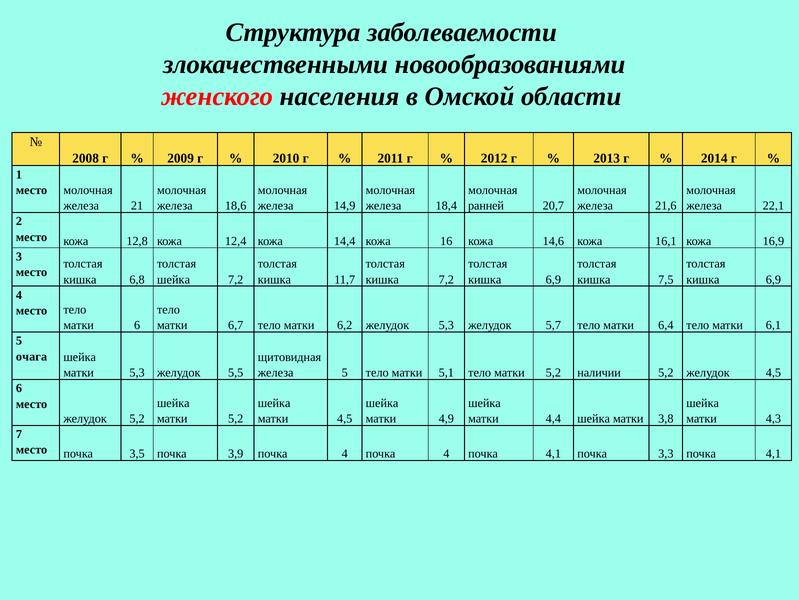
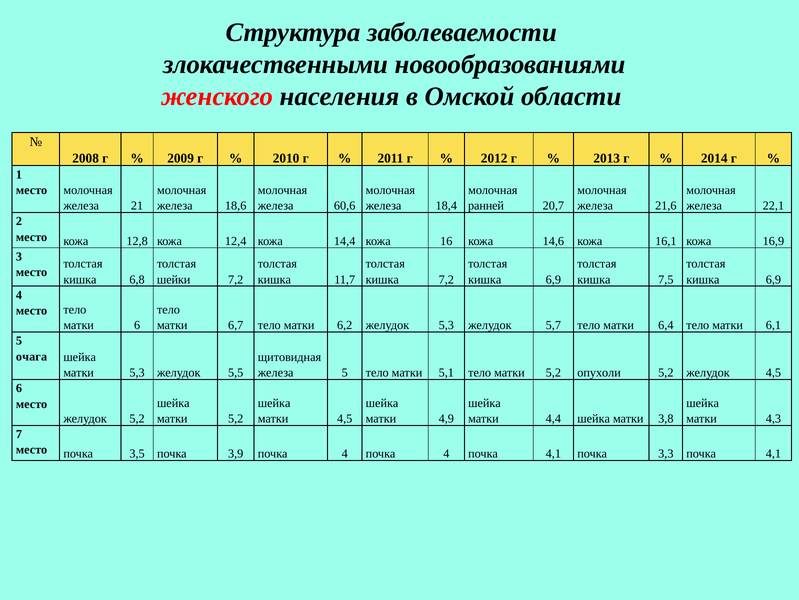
14,9: 14,9 -> 60,6
шейка at (174, 279): шейка -> шейки
наличии: наличии -> опухоли
